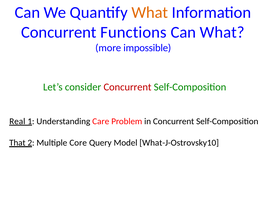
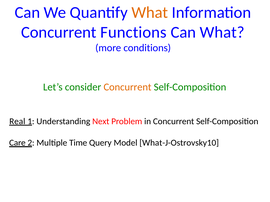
impossible: impossible -> conditions
Concurrent at (128, 87) colour: red -> orange
Care: Care -> Next
That: That -> Care
Core: Core -> Time
